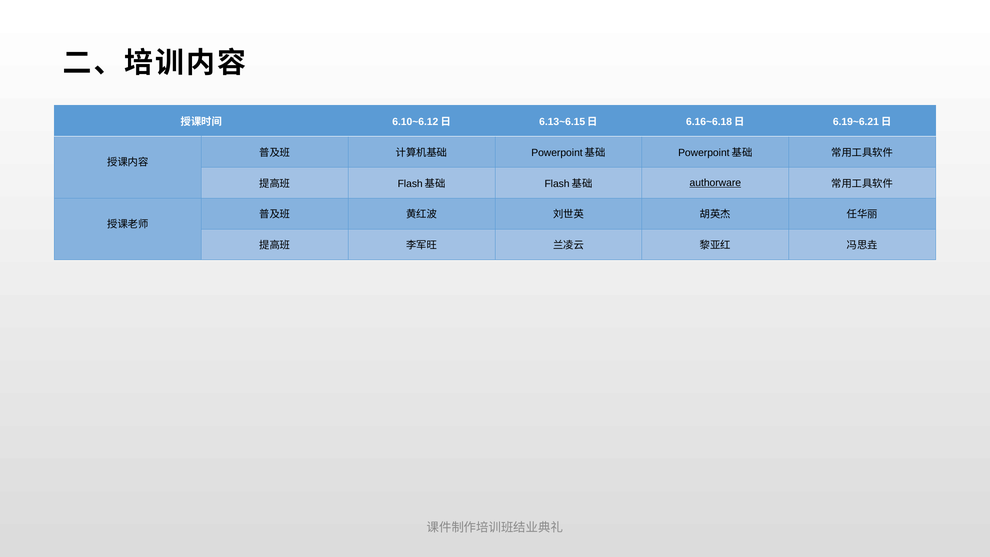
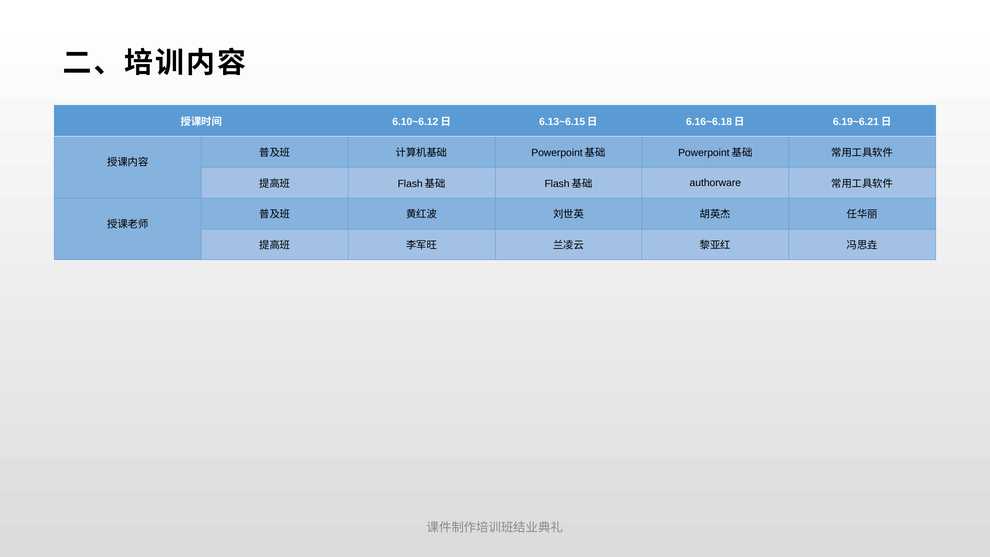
authorware underline: present -> none
